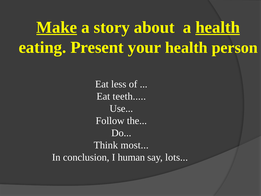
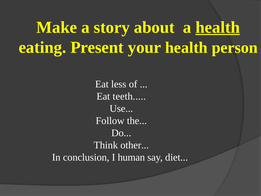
Make underline: present -> none
most: most -> other
lots: lots -> diet
